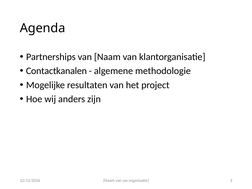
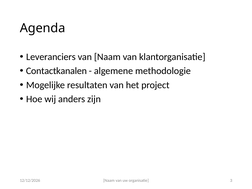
Partnerships: Partnerships -> Leveranciers
